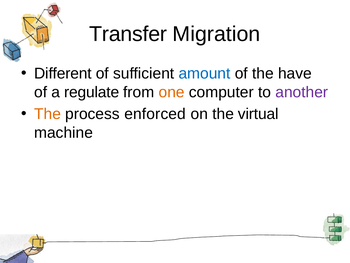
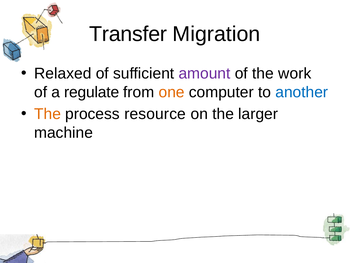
Different: Different -> Relaxed
amount colour: blue -> purple
have: have -> work
another colour: purple -> blue
enforced: enforced -> resource
virtual: virtual -> larger
